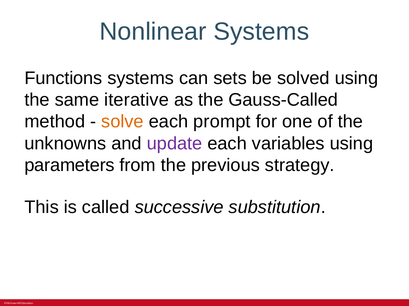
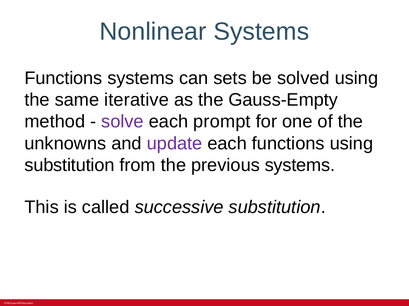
Gauss-Called: Gauss-Called -> Gauss-Empty
solve colour: orange -> purple
each variables: variables -> functions
parameters at (70, 166): parameters -> substitution
previous strategy: strategy -> systems
